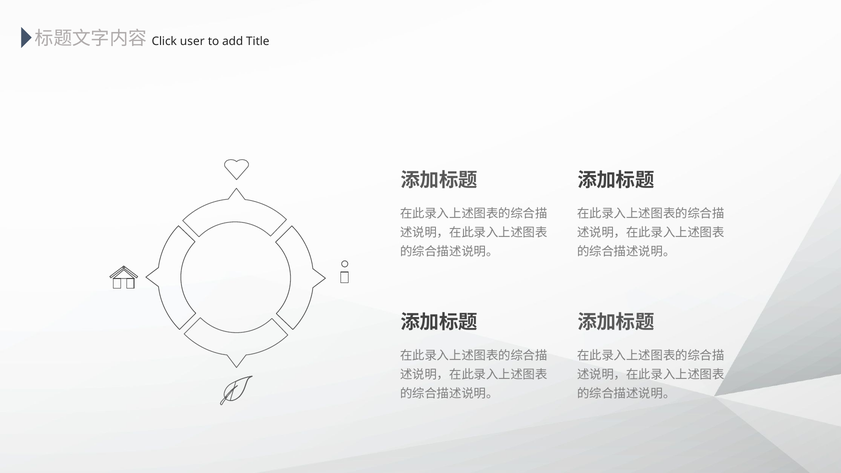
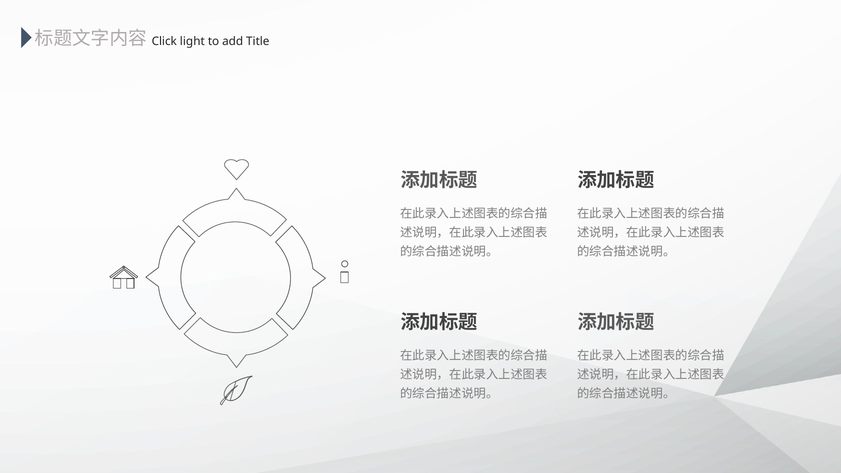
user: user -> light
